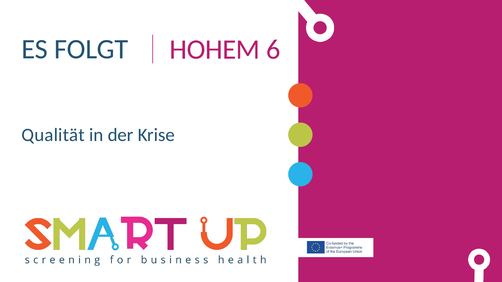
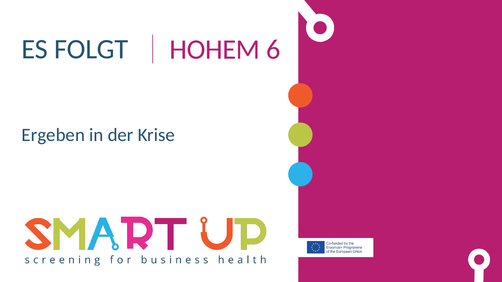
Qualität: Qualität -> Ergeben
